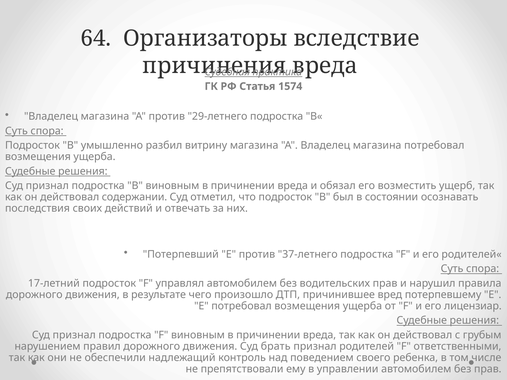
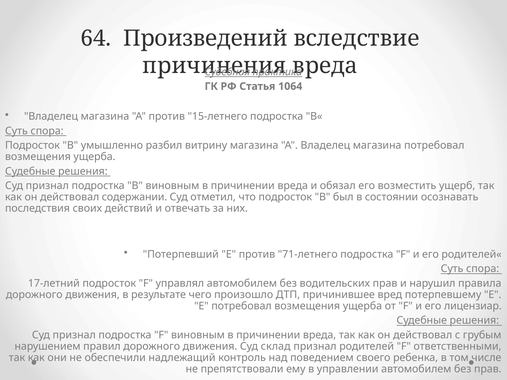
Организаторы: Организаторы -> Произведений
1574: 1574 -> 1064
29-летнего: 29-летнего -> 15-летнего
37-летнего: 37-летнего -> 71-летнего
брать: брать -> склад
